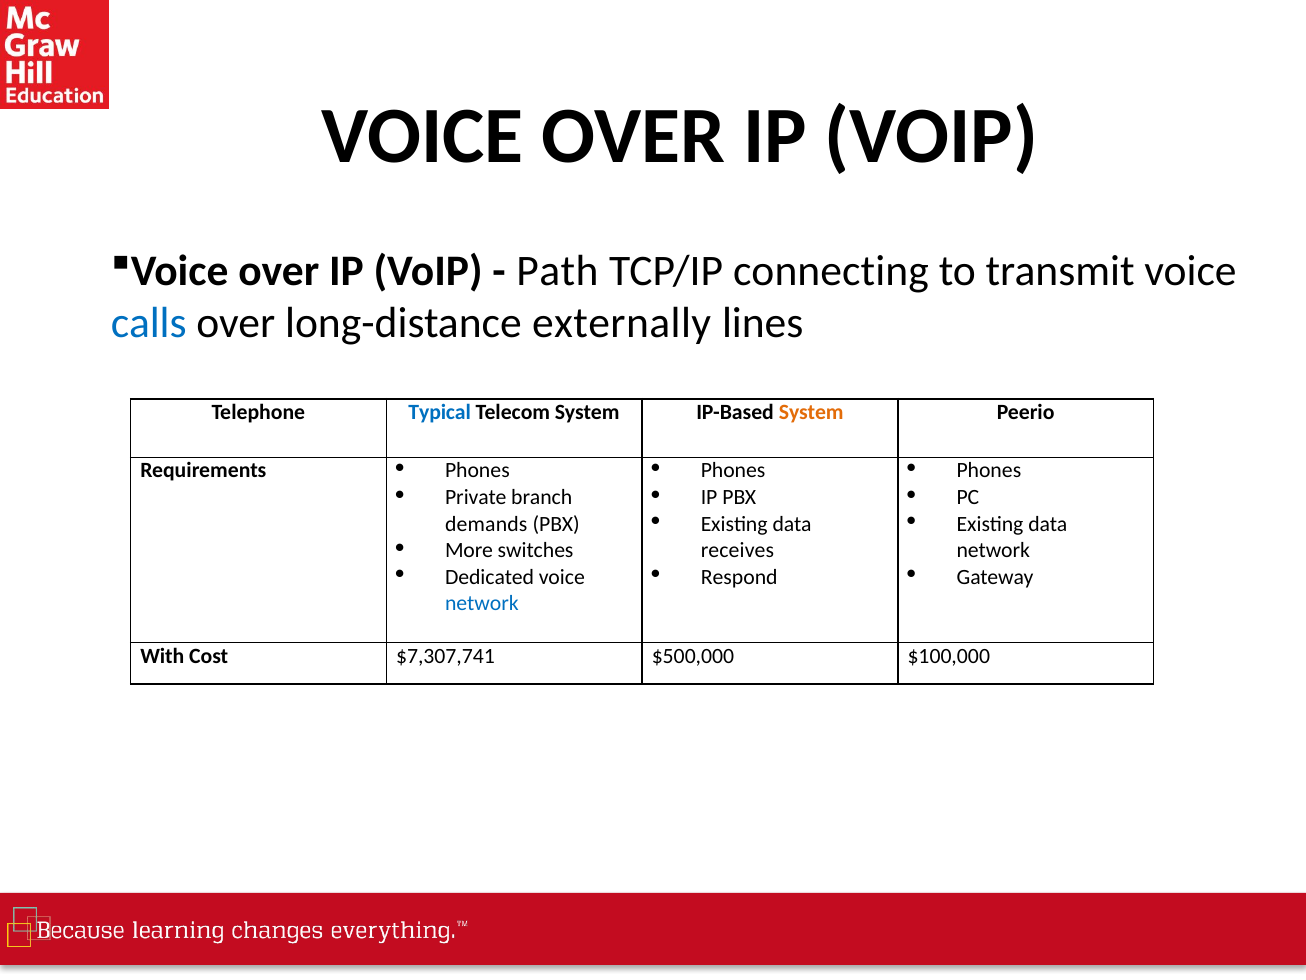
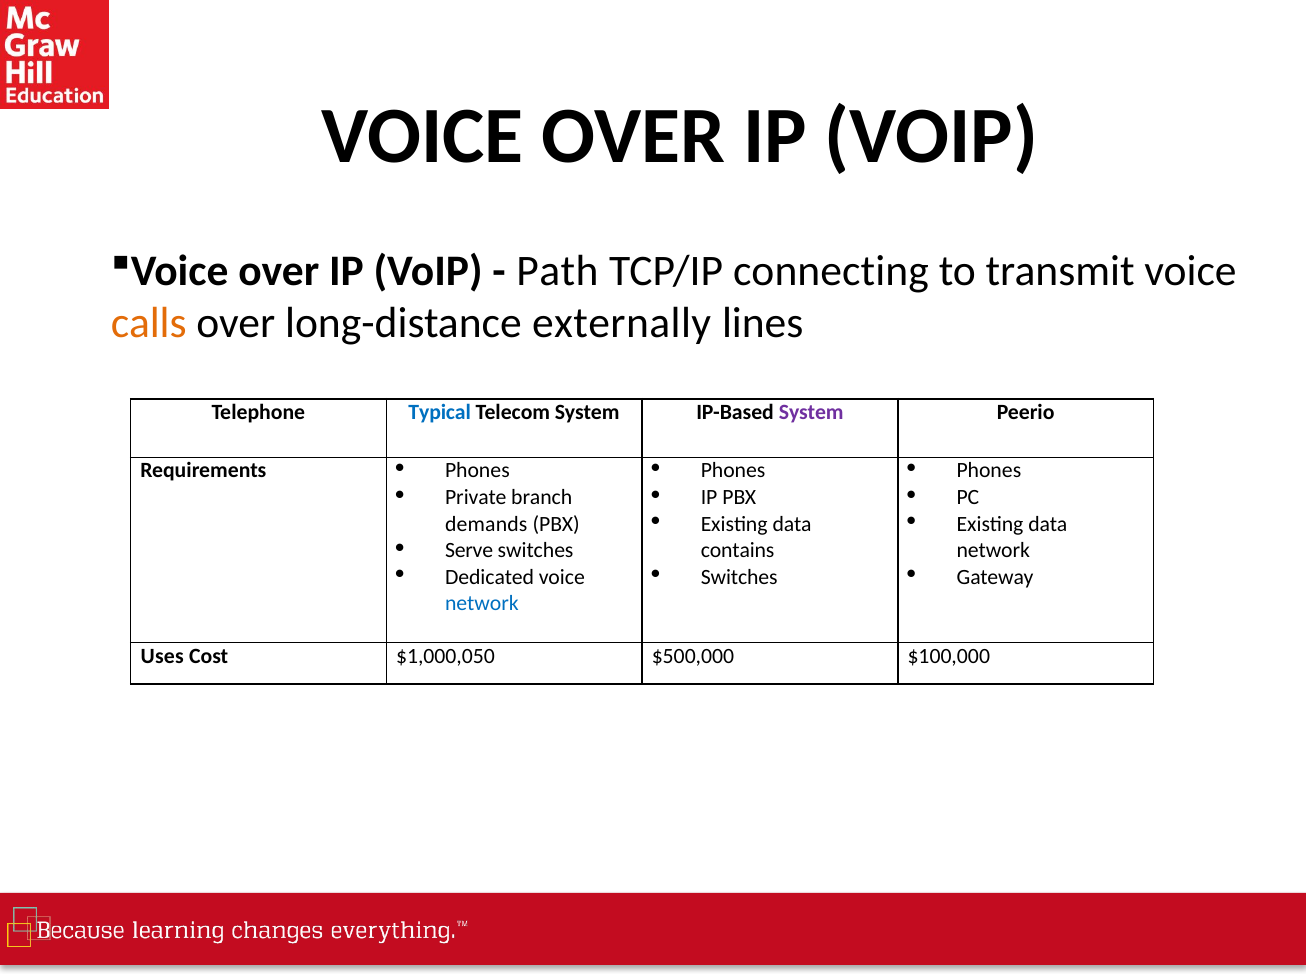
calls colour: blue -> orange
System at (811, 412) colour: orange -> purple
More: More -> Serve
receives: receives -> contains
Respond at (739, 577): Respond -> Switches
With: With -> Uses
$7,307,741: $7,307,741 -> $1,000,050
